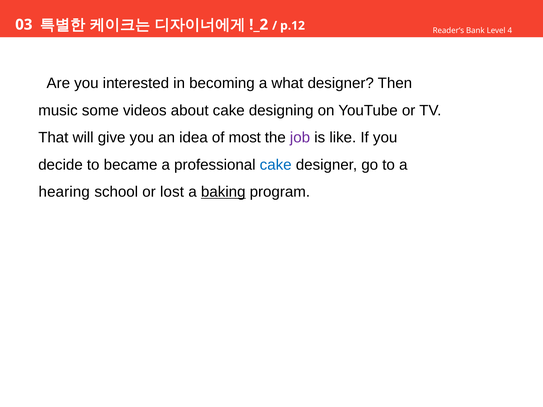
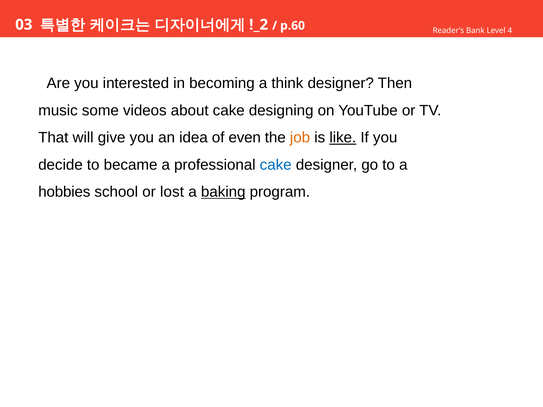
p.12: p.12 -> p.60
what: what -> think
most: most -> even
job colour: purple -> orange
like underline: none -> present
hearing: hearing -> hobbies
